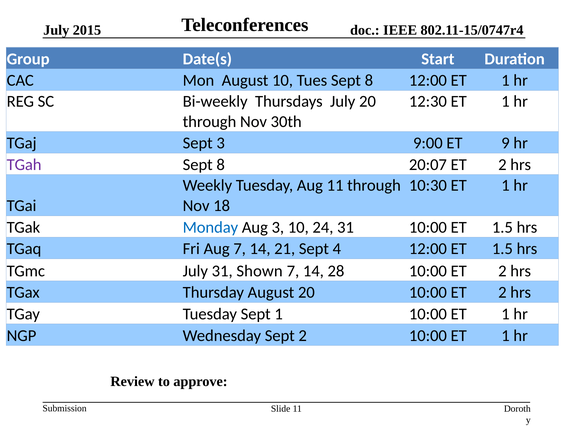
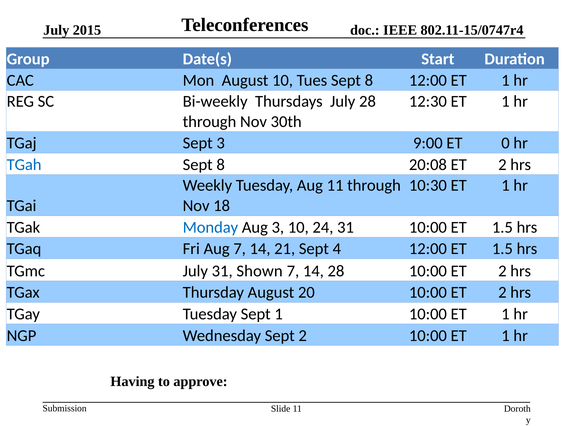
July 20: 20 -> 28
9: 9 -> 0
TGah colour: purple -> blue
20:07: 20:07 -> 20:08
Review: Review -> Having
